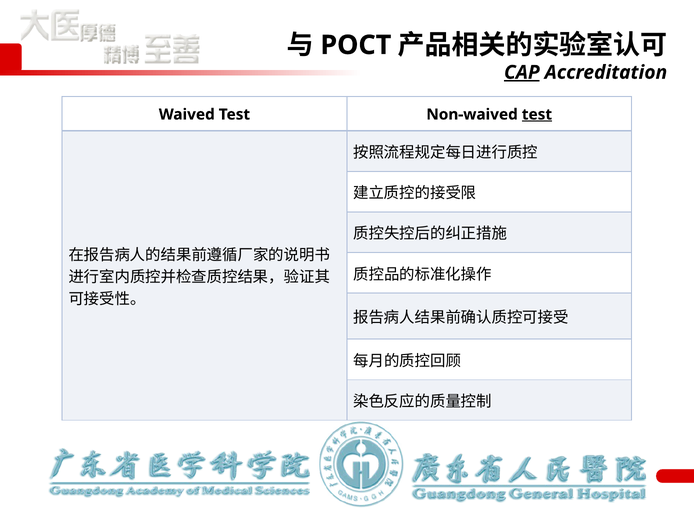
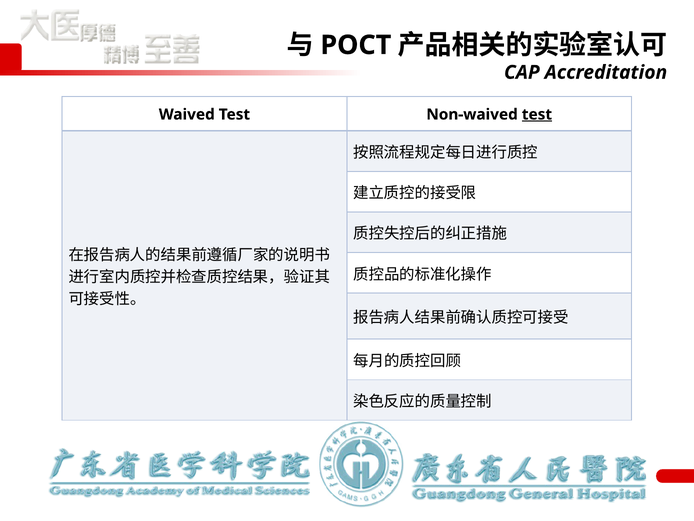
CAP underline: present -> none
